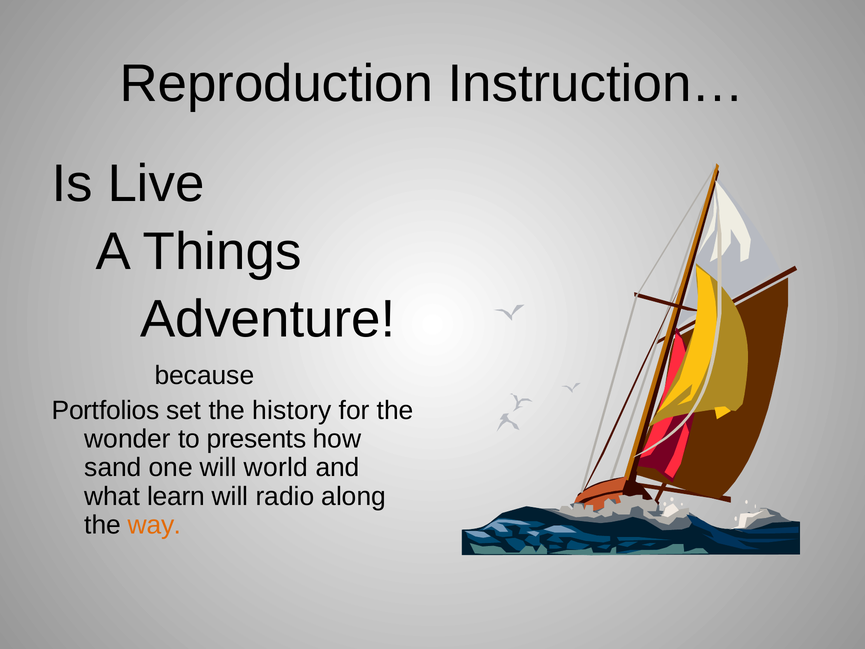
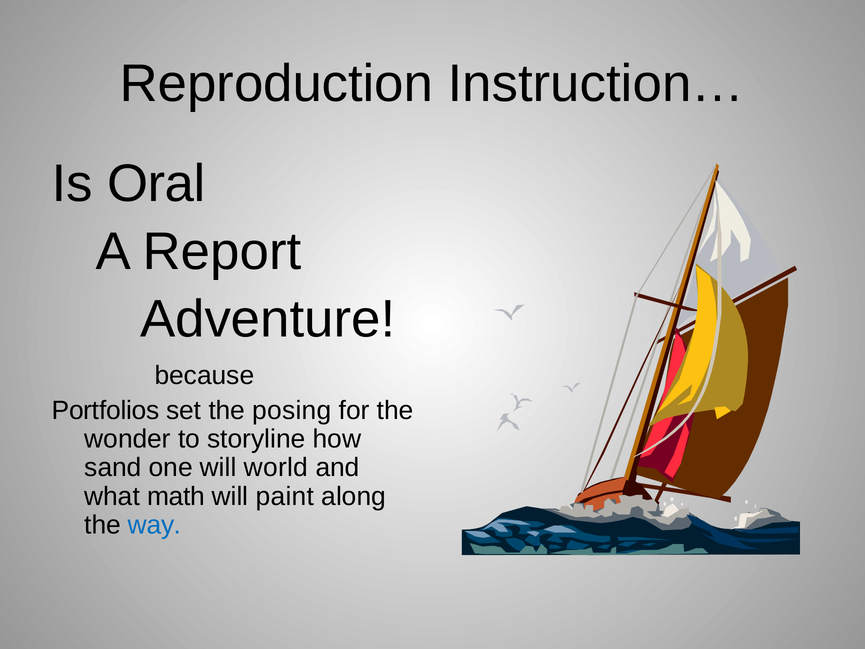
Live: Live -> Oral
Things: Things -> Report
history: history -> posing
presents: presents -> storyline
learn: learn -> math
radio: radio -> paint
way colour: orange -> blue
